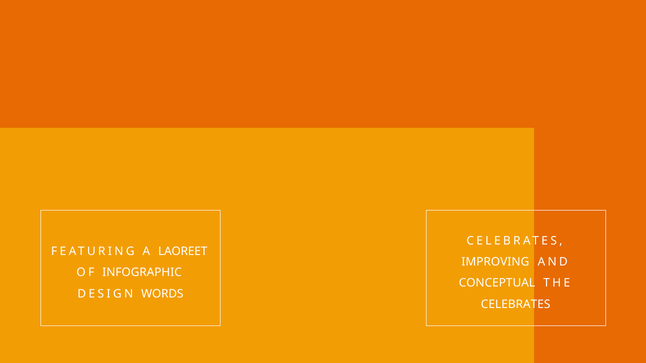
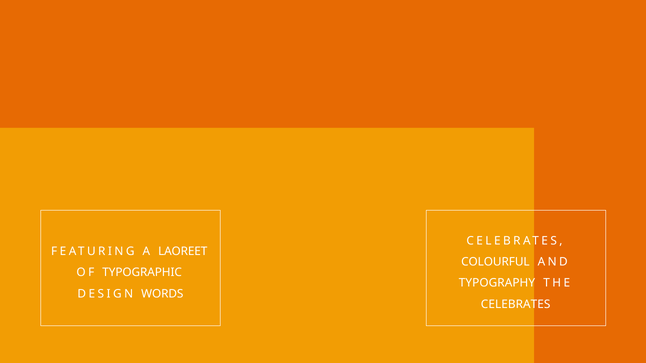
IMPROVING: IMPROVING -> COLOURFUL
INFOGRAPHIC: INFOGRAPHIC -> TYPOGRAPHIC
CONCEPTUAL: CONCEPTUAL -> TYPOGRAPHY
